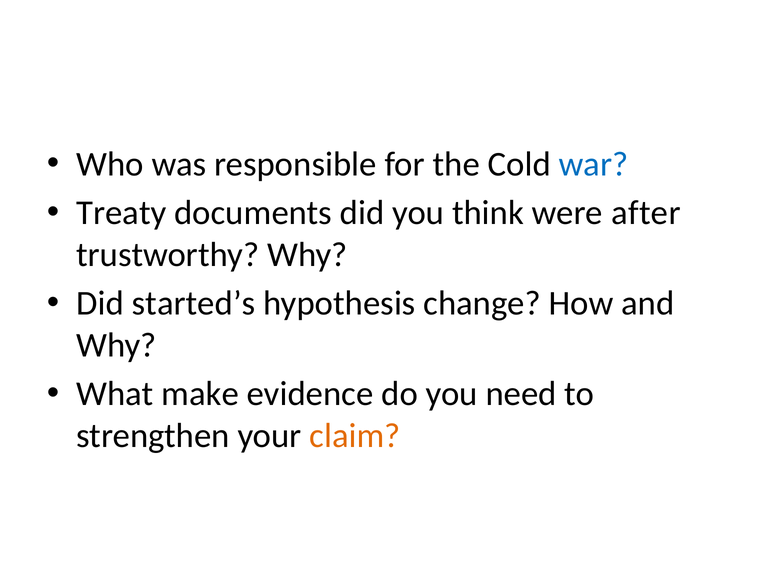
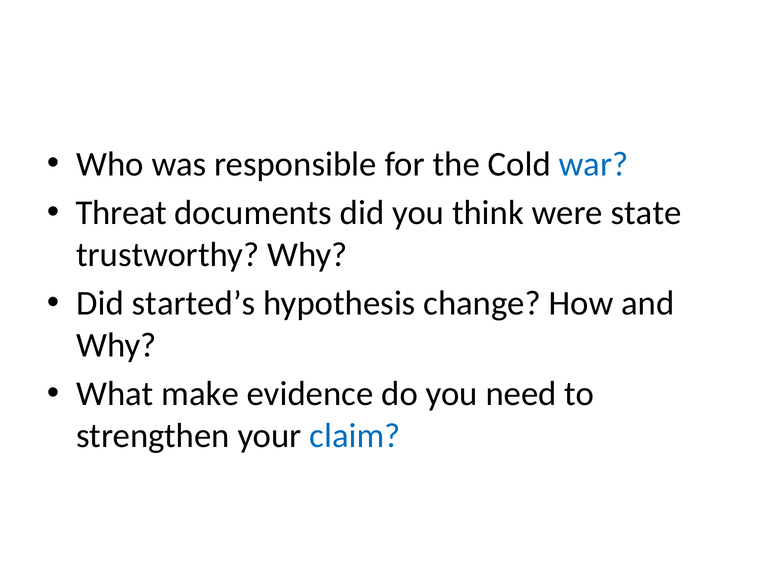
Treaty: Treaty -> Threat
after: after -> state
claim colour: orange -> blue
